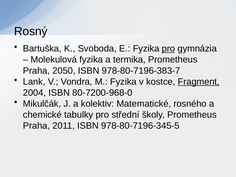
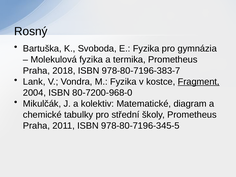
pro at (168, 49) underline: present -> none
2050: 2050 -> 2018
rosného: rosného -> diagram
